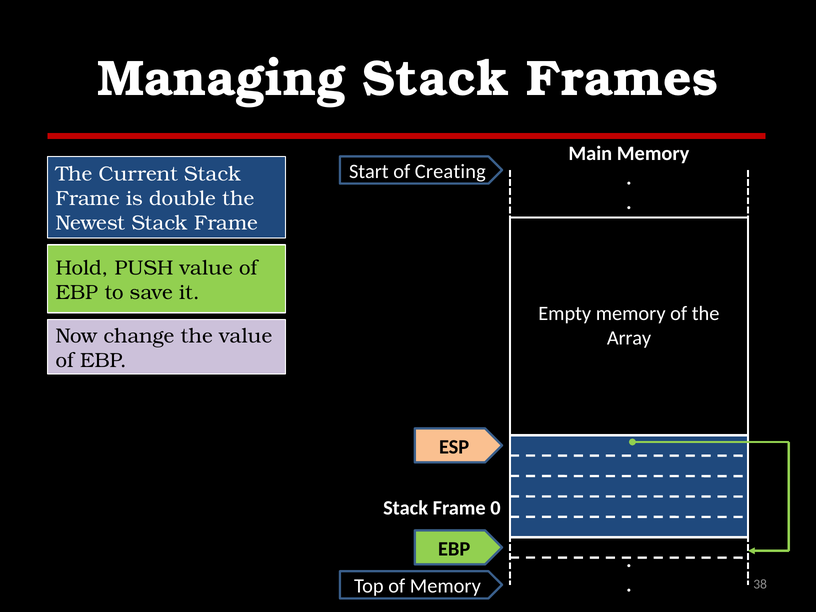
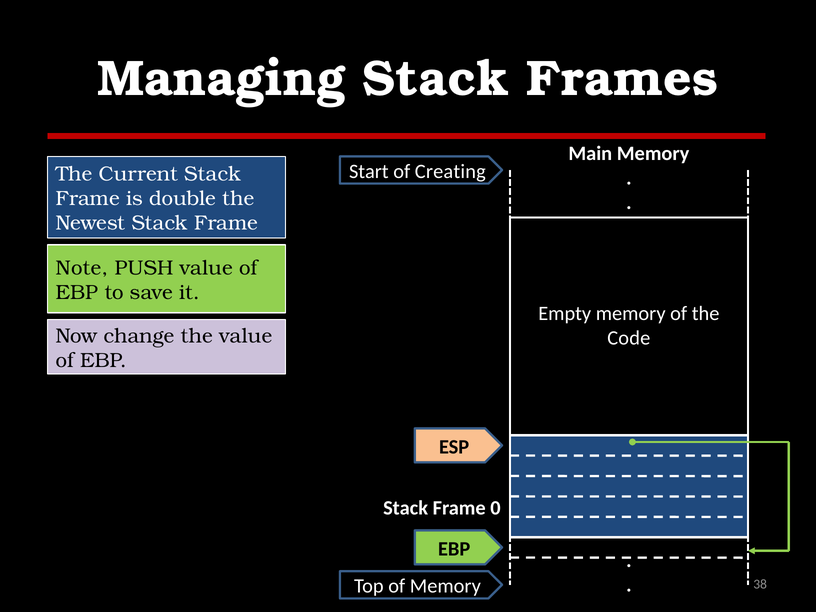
Hold: Hold -> Note
Array: Array -> Code
